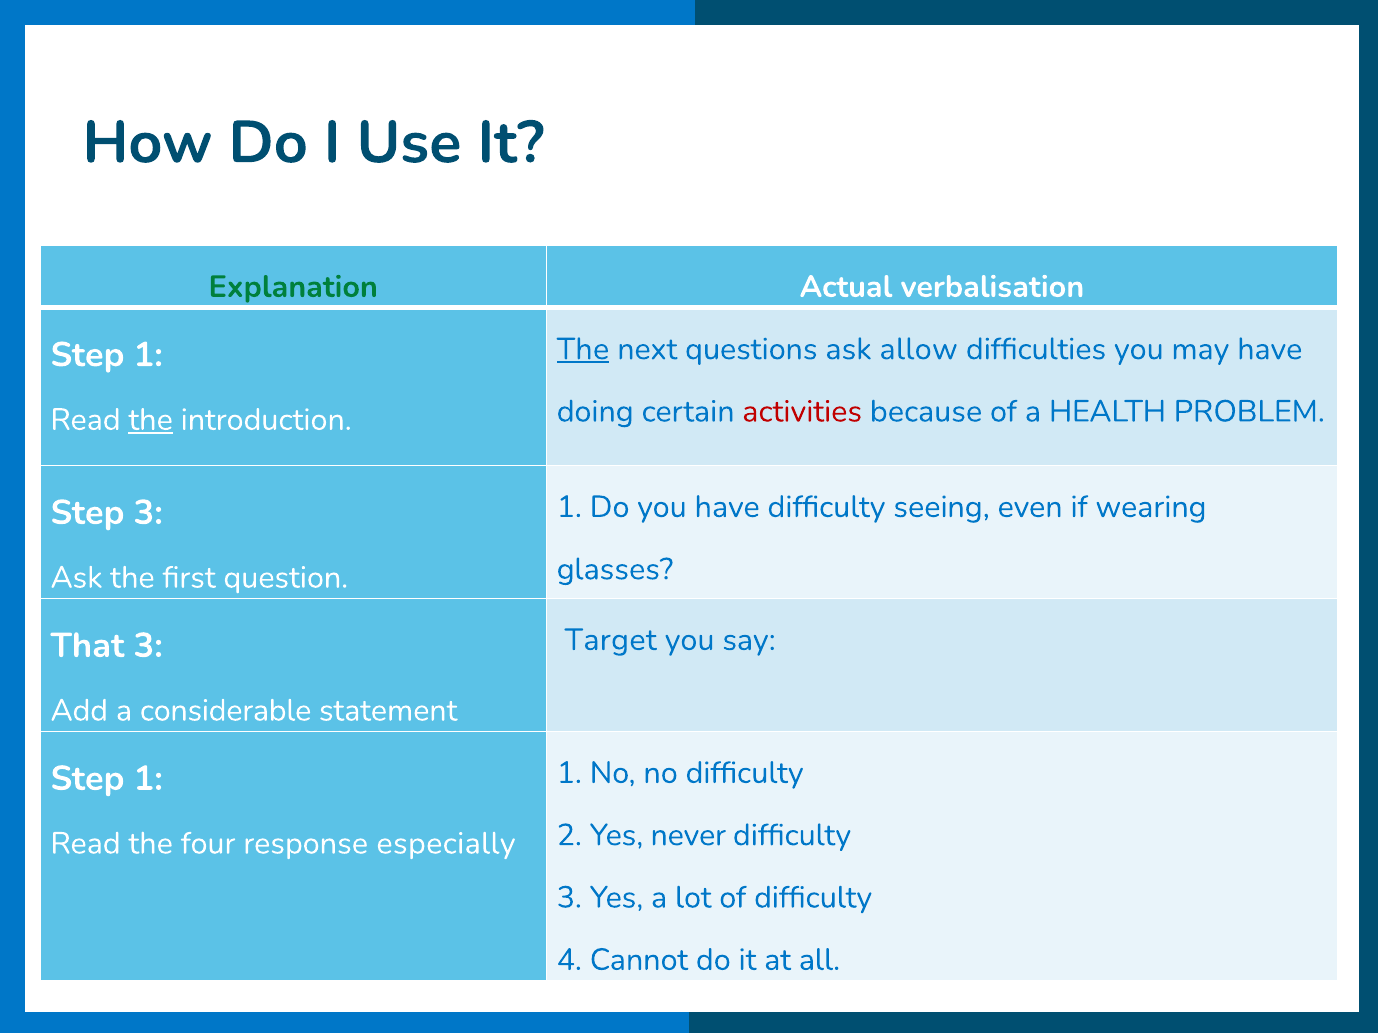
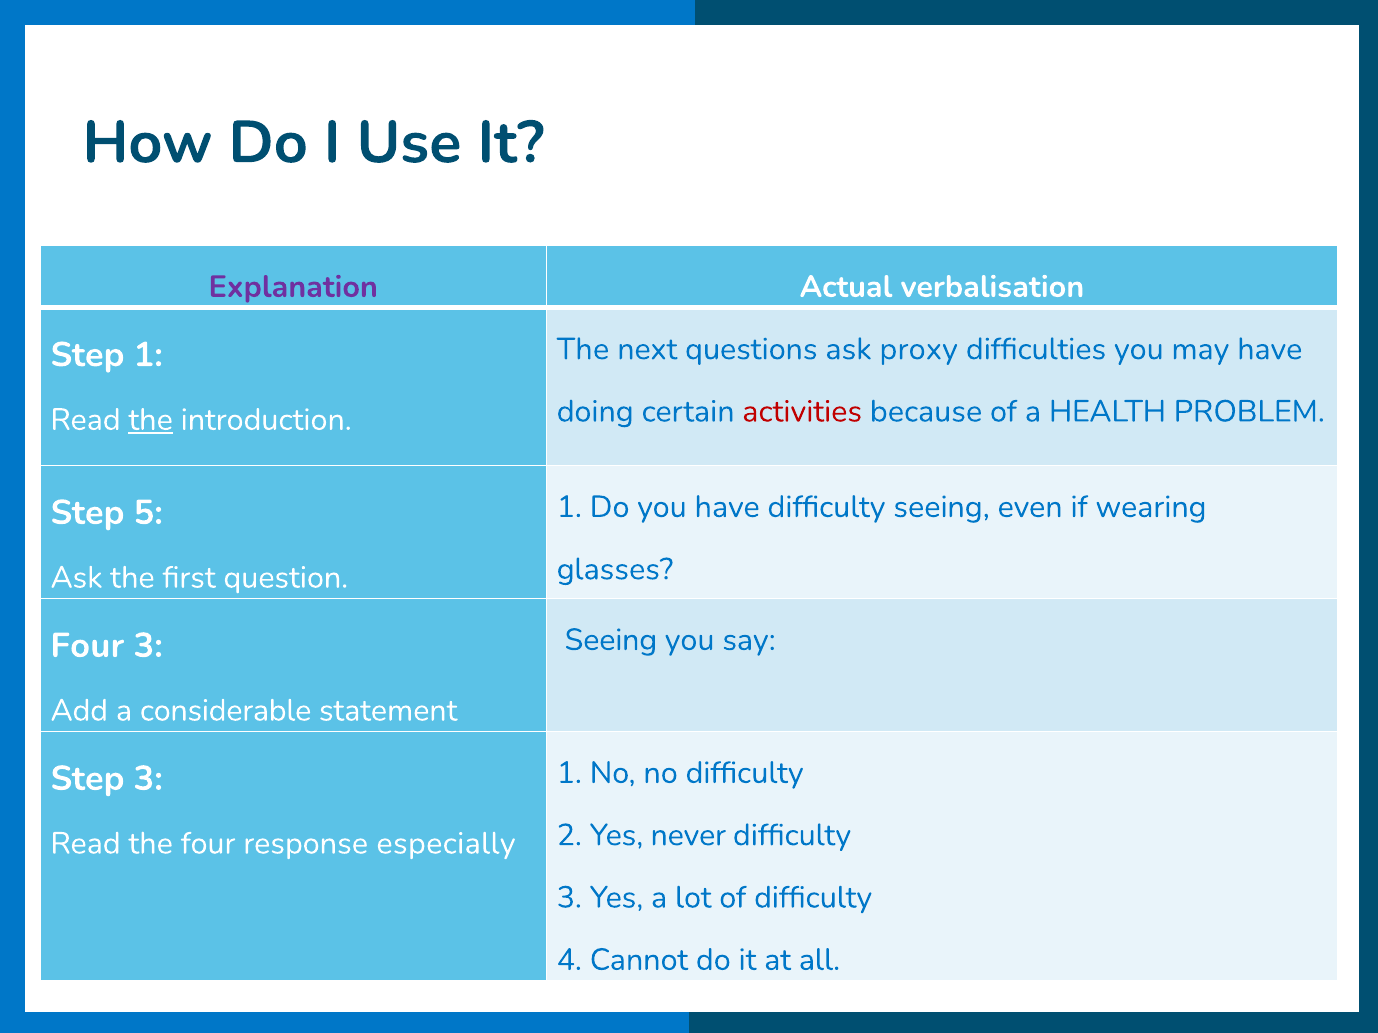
Explanation colour: green -> purple
The at (583, 349) underline: present -> none
allow: allow -> proxy
Step 3: 3 -> 5
Target at (611, 640): Target -> Seeing
That at (87, 646): That -> Four
1 at (148, 779): 1 -> 3
